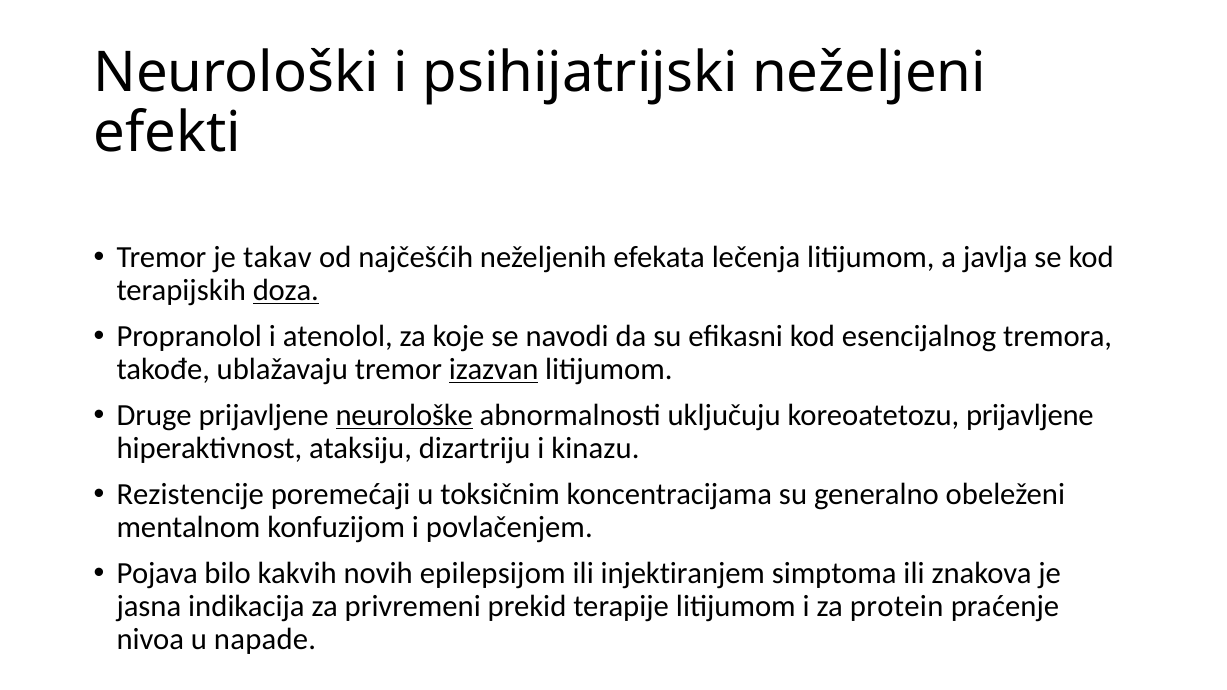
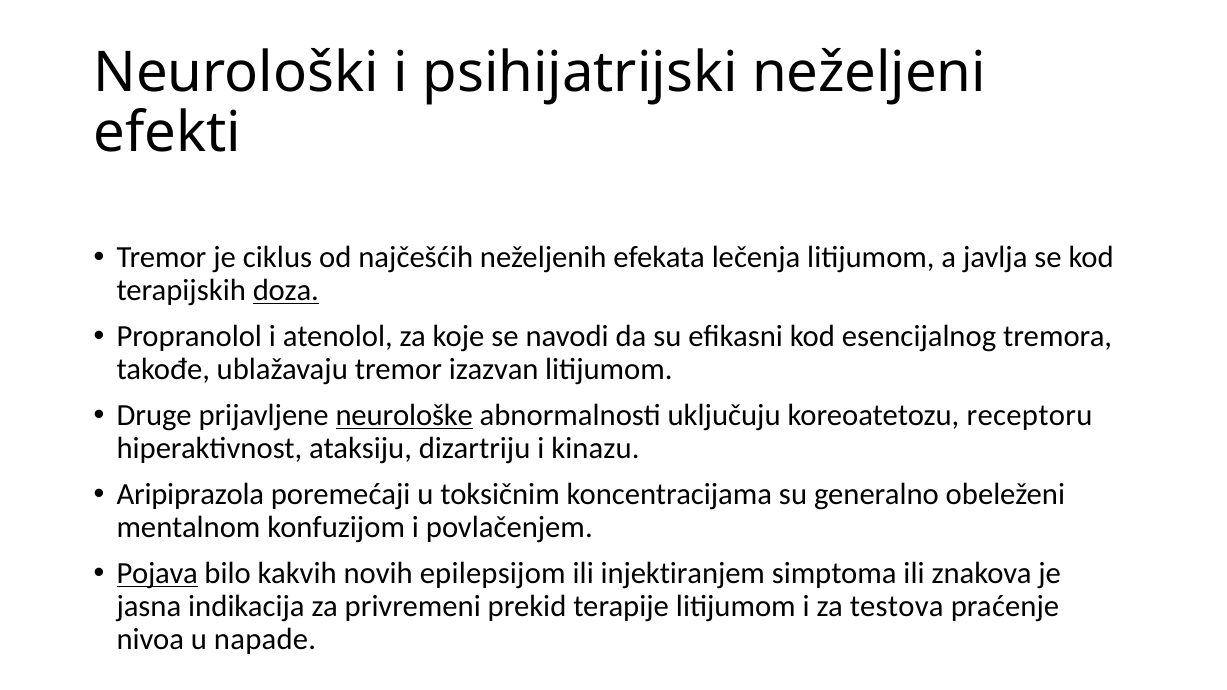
takav: takav -> ciklus
izazvan underline: present -> none
koreoatetozu prijavljene: prijavljene -> receptoru
Rezistencije: Rezistencije -> Aripiprazola
Pojava underline: none -> present
protein: protein -> testova
